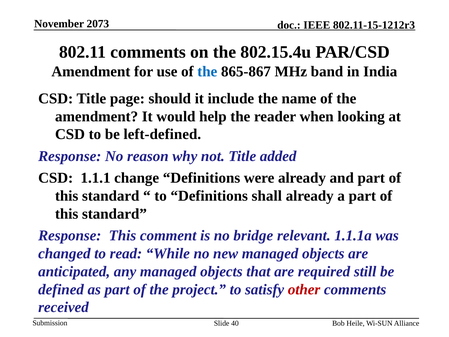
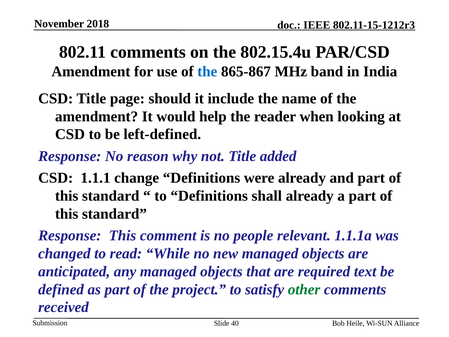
2073: 2073 -> 2018
bridge: bridge -> people
still: still -> text
other colour: red -> green
